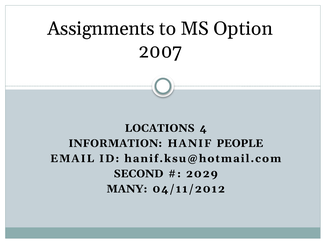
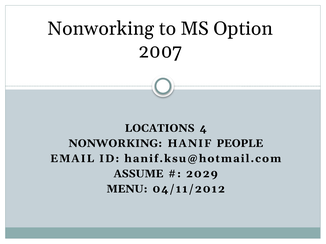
Assignments at (101, 29): Assignments -> Nonworking
INFORMATION at (115, 144): INFORMATION -> NONWORKING
SECOND: SECOND -> ASSUME
MANY: MANY -> MENU
